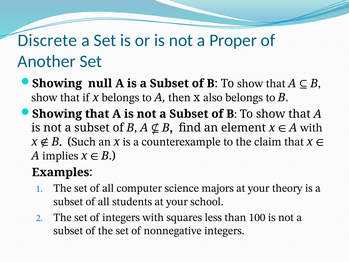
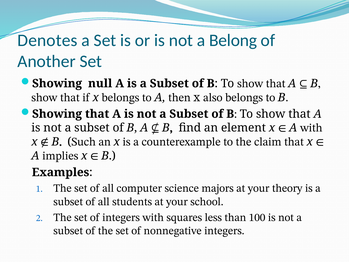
Discrete: Discrete -> Denotes
Proper: Proper -> Belong
